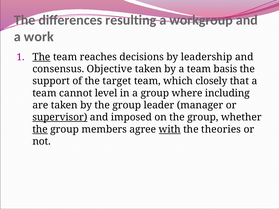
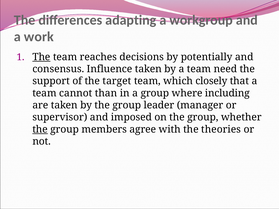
resulting: resulting -> adapting
leadership: leadership -> potentially
Objective: Objective -> Influence
basis: basis -> need
level: level -> than
supervisor underline: present -> none
with underline: present -> none
